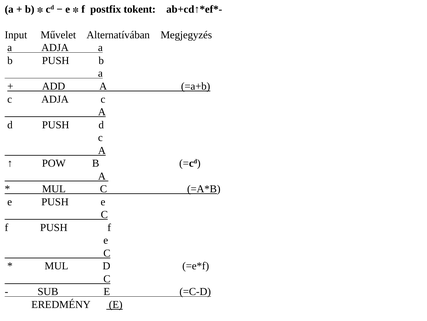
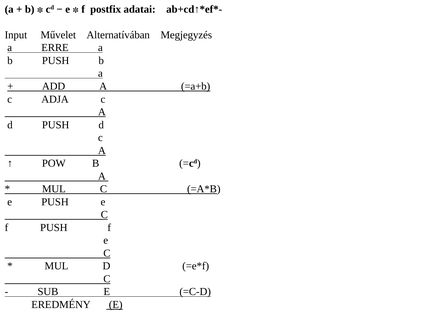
tokent: tokent -> adatai
a ADJA: ADJA -> ERRE
